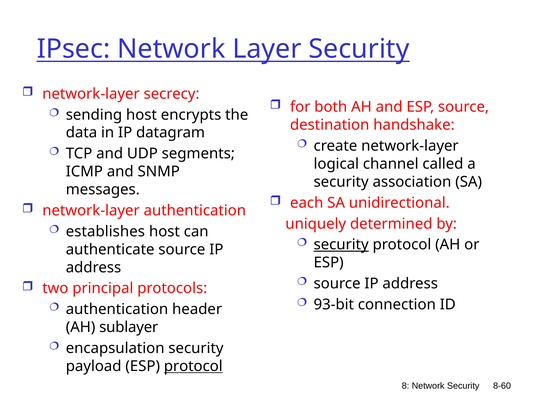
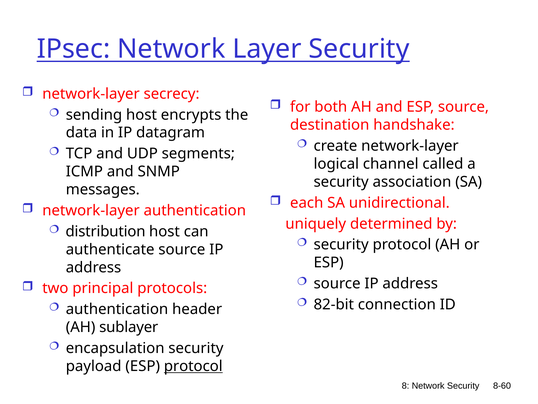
establishes: establishes -> distribution
security at (341, 244) underline: present -> none
93-bit: 93-bit -> 82-bit
